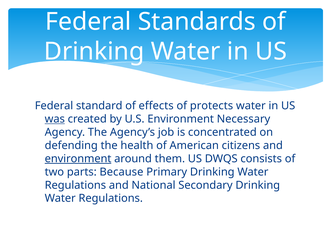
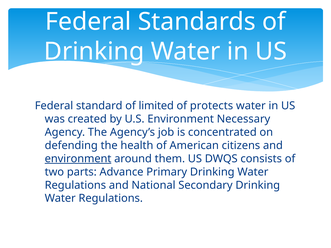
effects: effects -> limited
was underline: present -> none
Because: Because -> Advance
